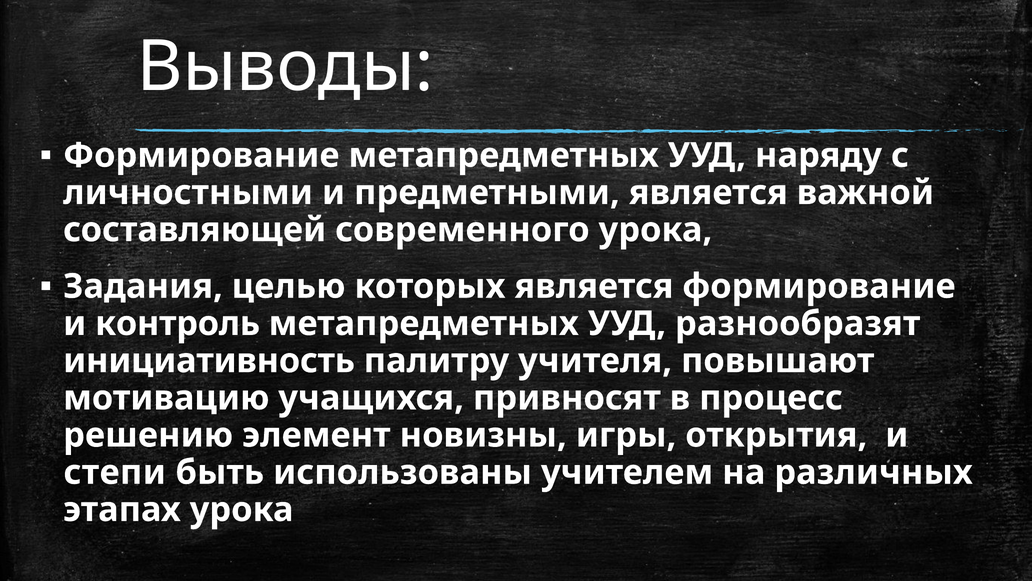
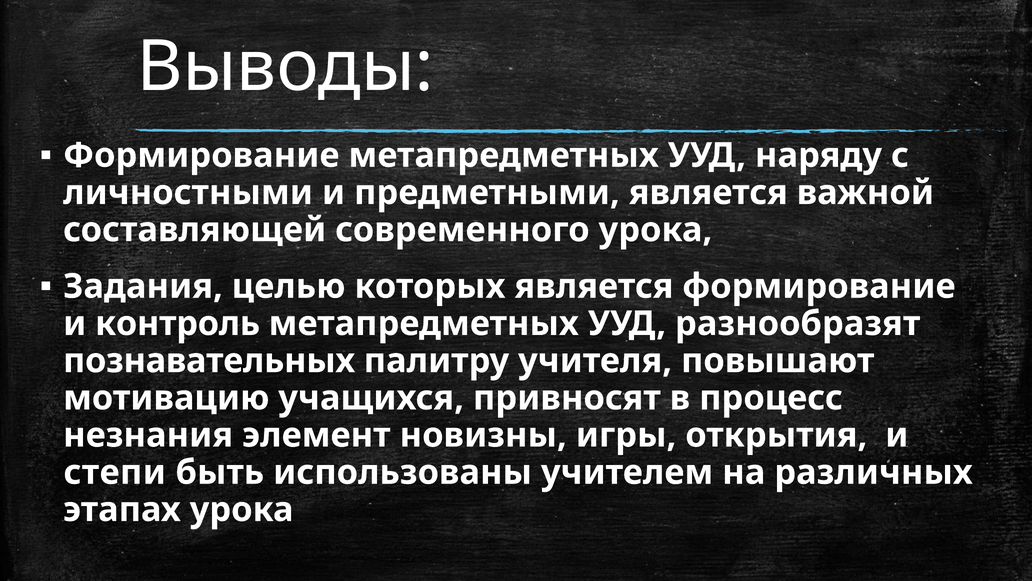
инициативность: инициативность -> познавательных
решению: решению -> незнания
